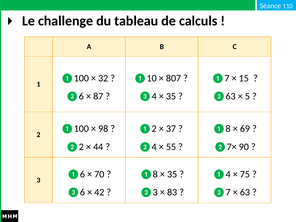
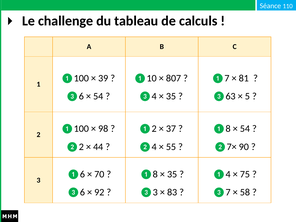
32: 32 -> 39
15: 15 -> 81
87 at (98, 96): 87 -> 54
69 at (245, 129): 69 -> 54
42: 42 -> 92
63: 63 -> 58
